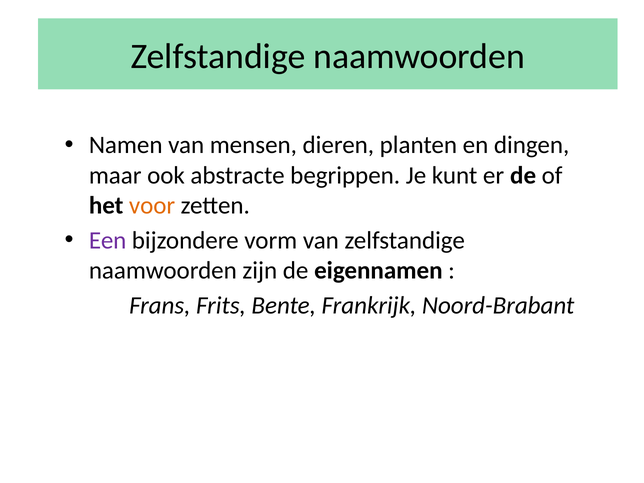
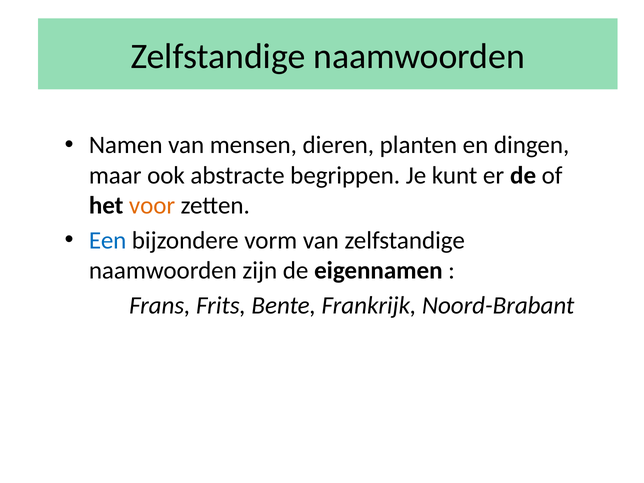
Een colour: purple -> blue
